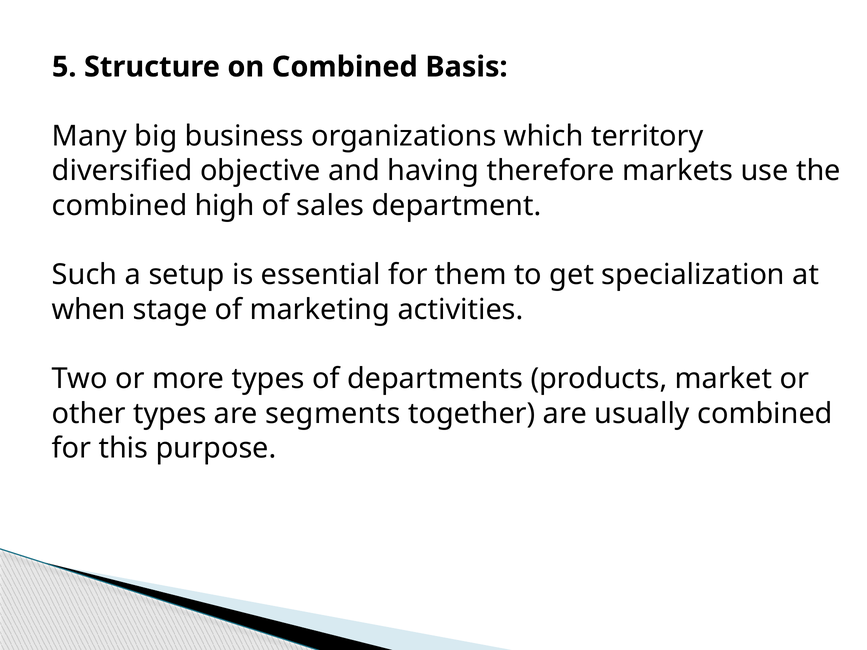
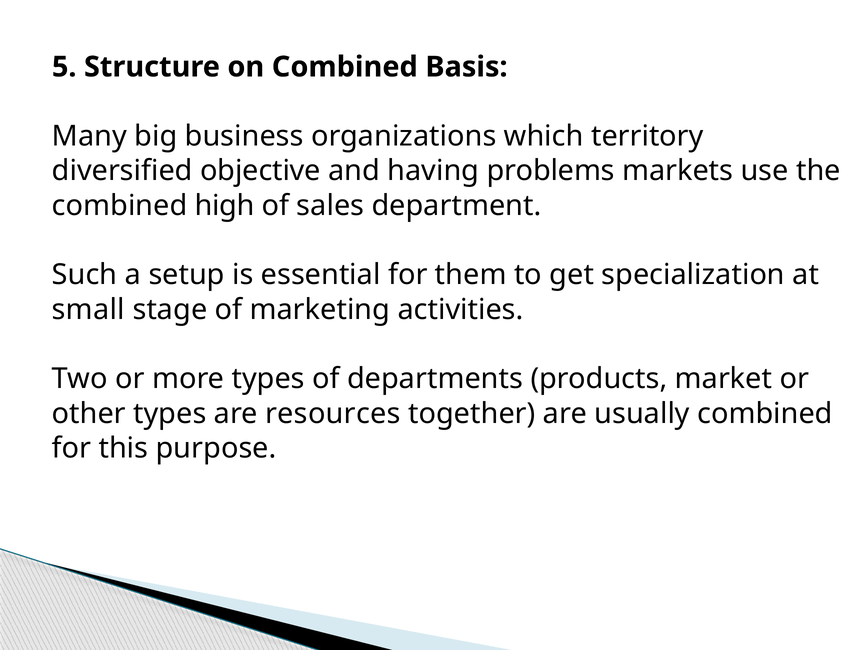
therefore: therefore -> problems
when: when -> small
segments: segments -> resources
